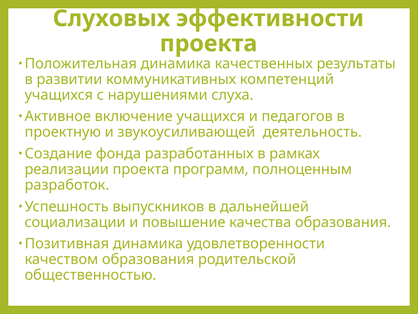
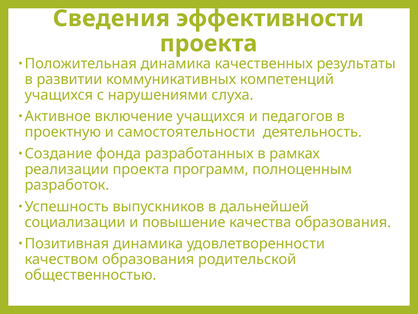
Слуховых: Слуховых -> Сведения
звукоусиливающей: звукоусиливающей -> самостоятельности
